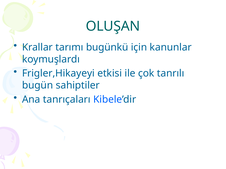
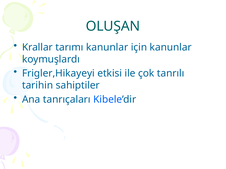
tarımı bugünkü: bugünkü -> kanunlar
bugün: bugün -> tarihin
